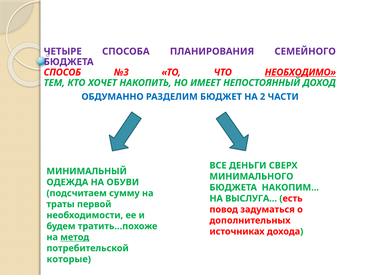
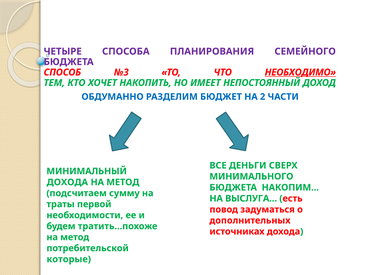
ОДЕЖДА at (67, 182): ОДЕЖДА -> ДОХОДА
ОБУВИ at (123, 182): ОБУВИ -> МЕТОД
метод at (75, 237) underline: present -> none
